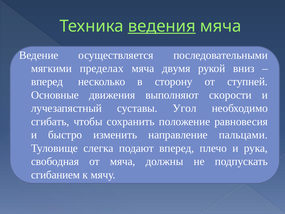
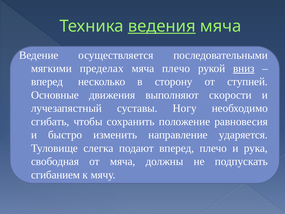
мяча двумя: двумя -> плечо
вниз underline: none -> present
Угол: Угол -> Ногу
пальцами: пальцами -> ударяется
